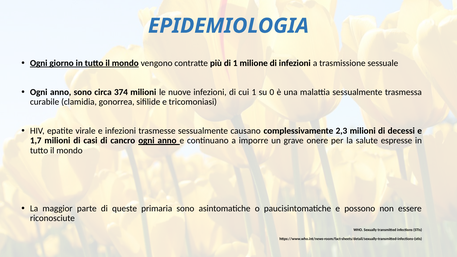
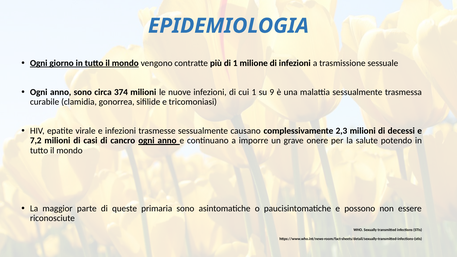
0: 0 -> 9
1,7: 1,7 -> 7,2
espresse: espresse -> potendo
